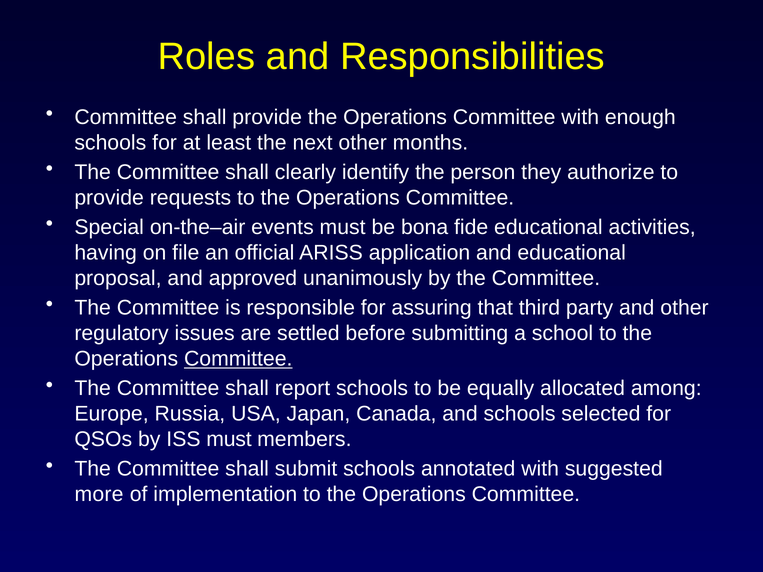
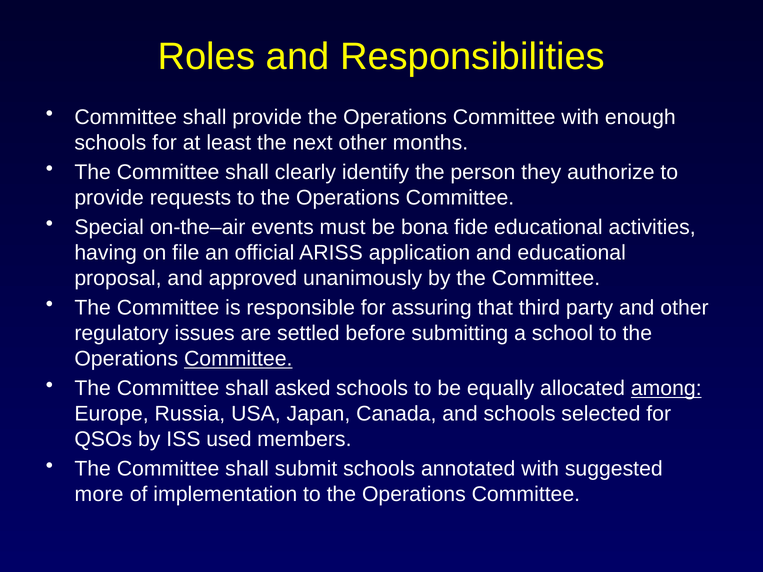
report: report -> asked
among underline: none -> present
ISS must: must -> used
